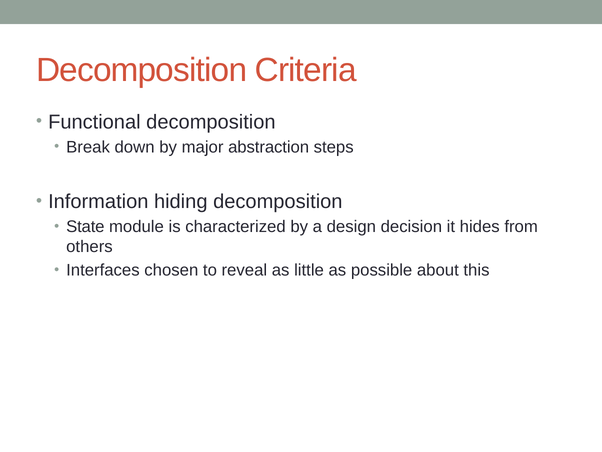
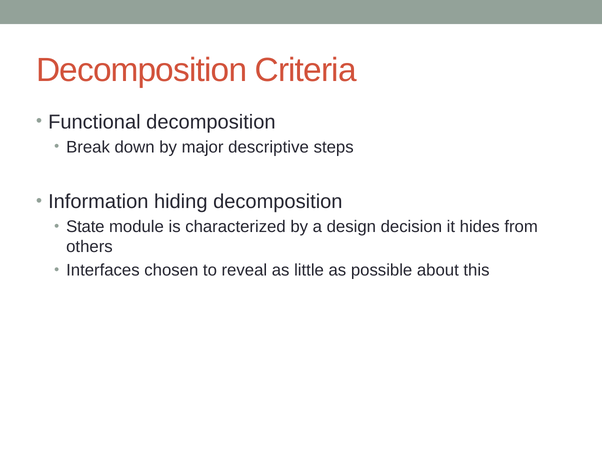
abstraction: abstraction -> descriptive
